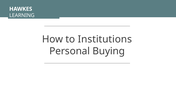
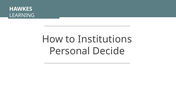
Buying: Buying -> Decide
